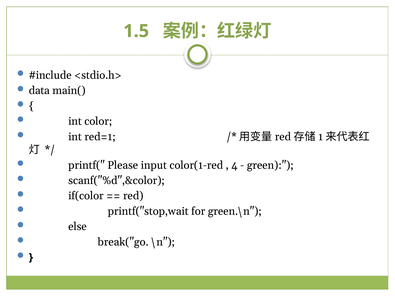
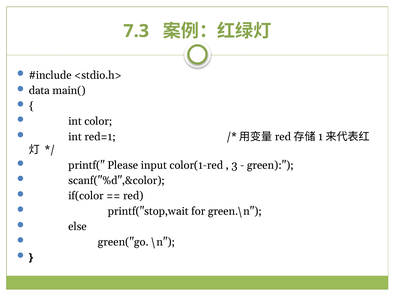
1.5: 1.5 -> 7.3
4: 4 -> 3
break("go: break("go -> green("go
